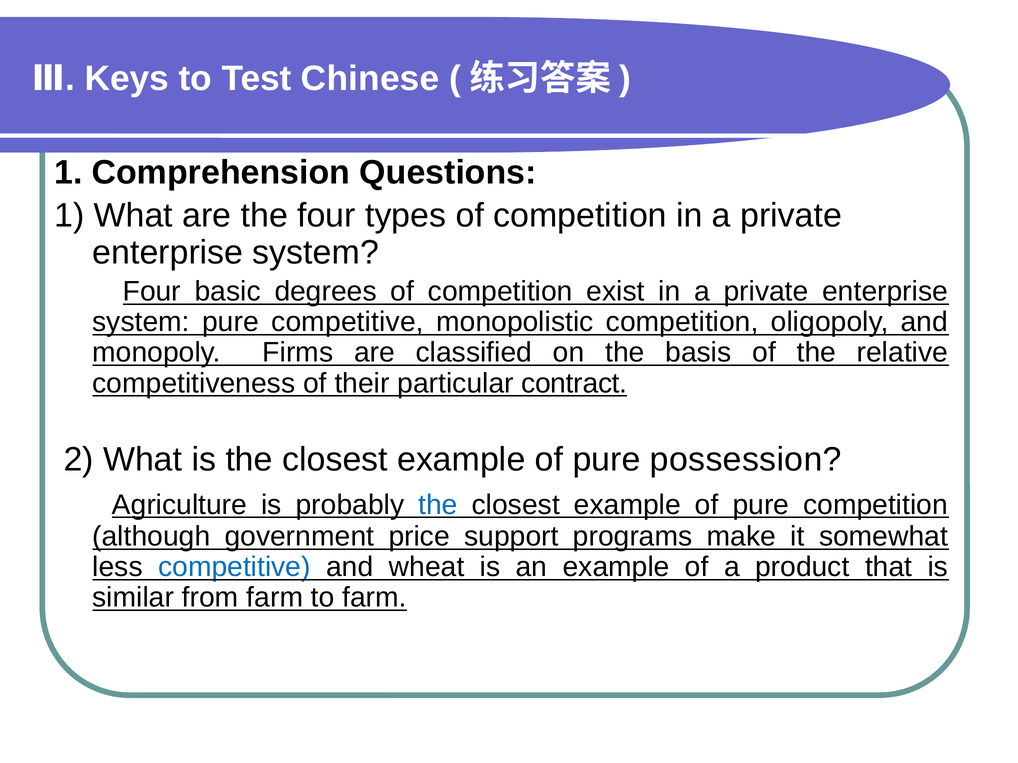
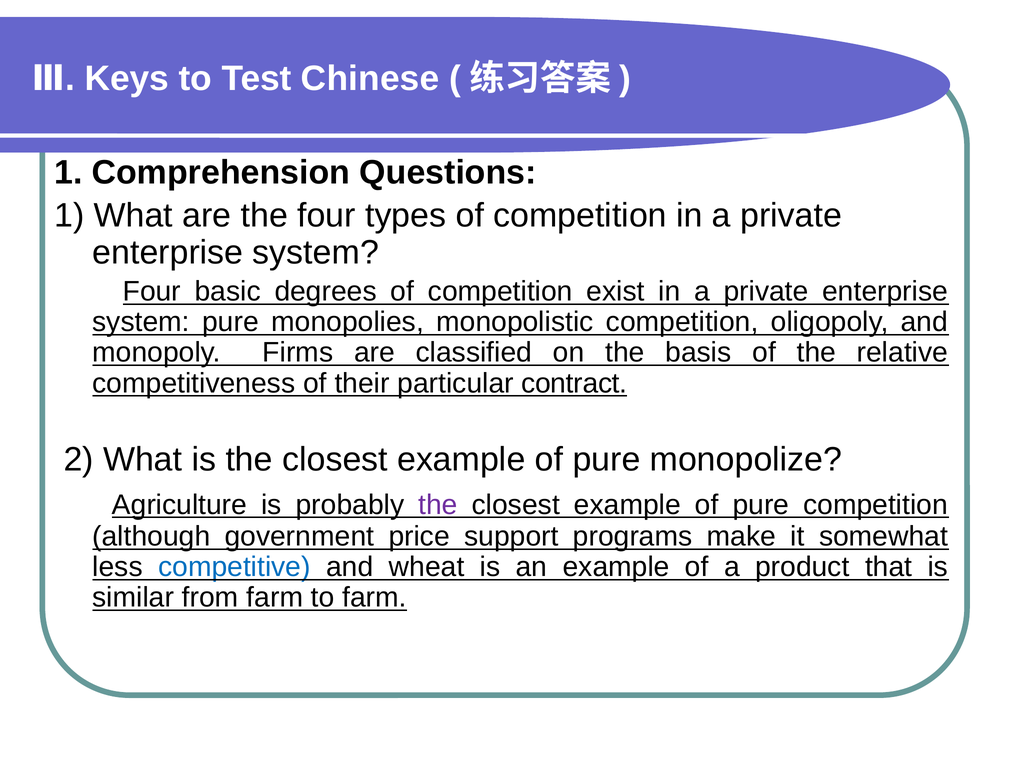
pure competitive: competitive -> monopolies
possession: possession -> monopolize
the at (438, 505) colour: blue -> purple
